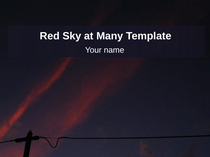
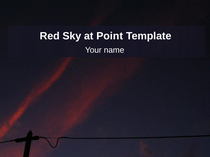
Many: Many -> Point
